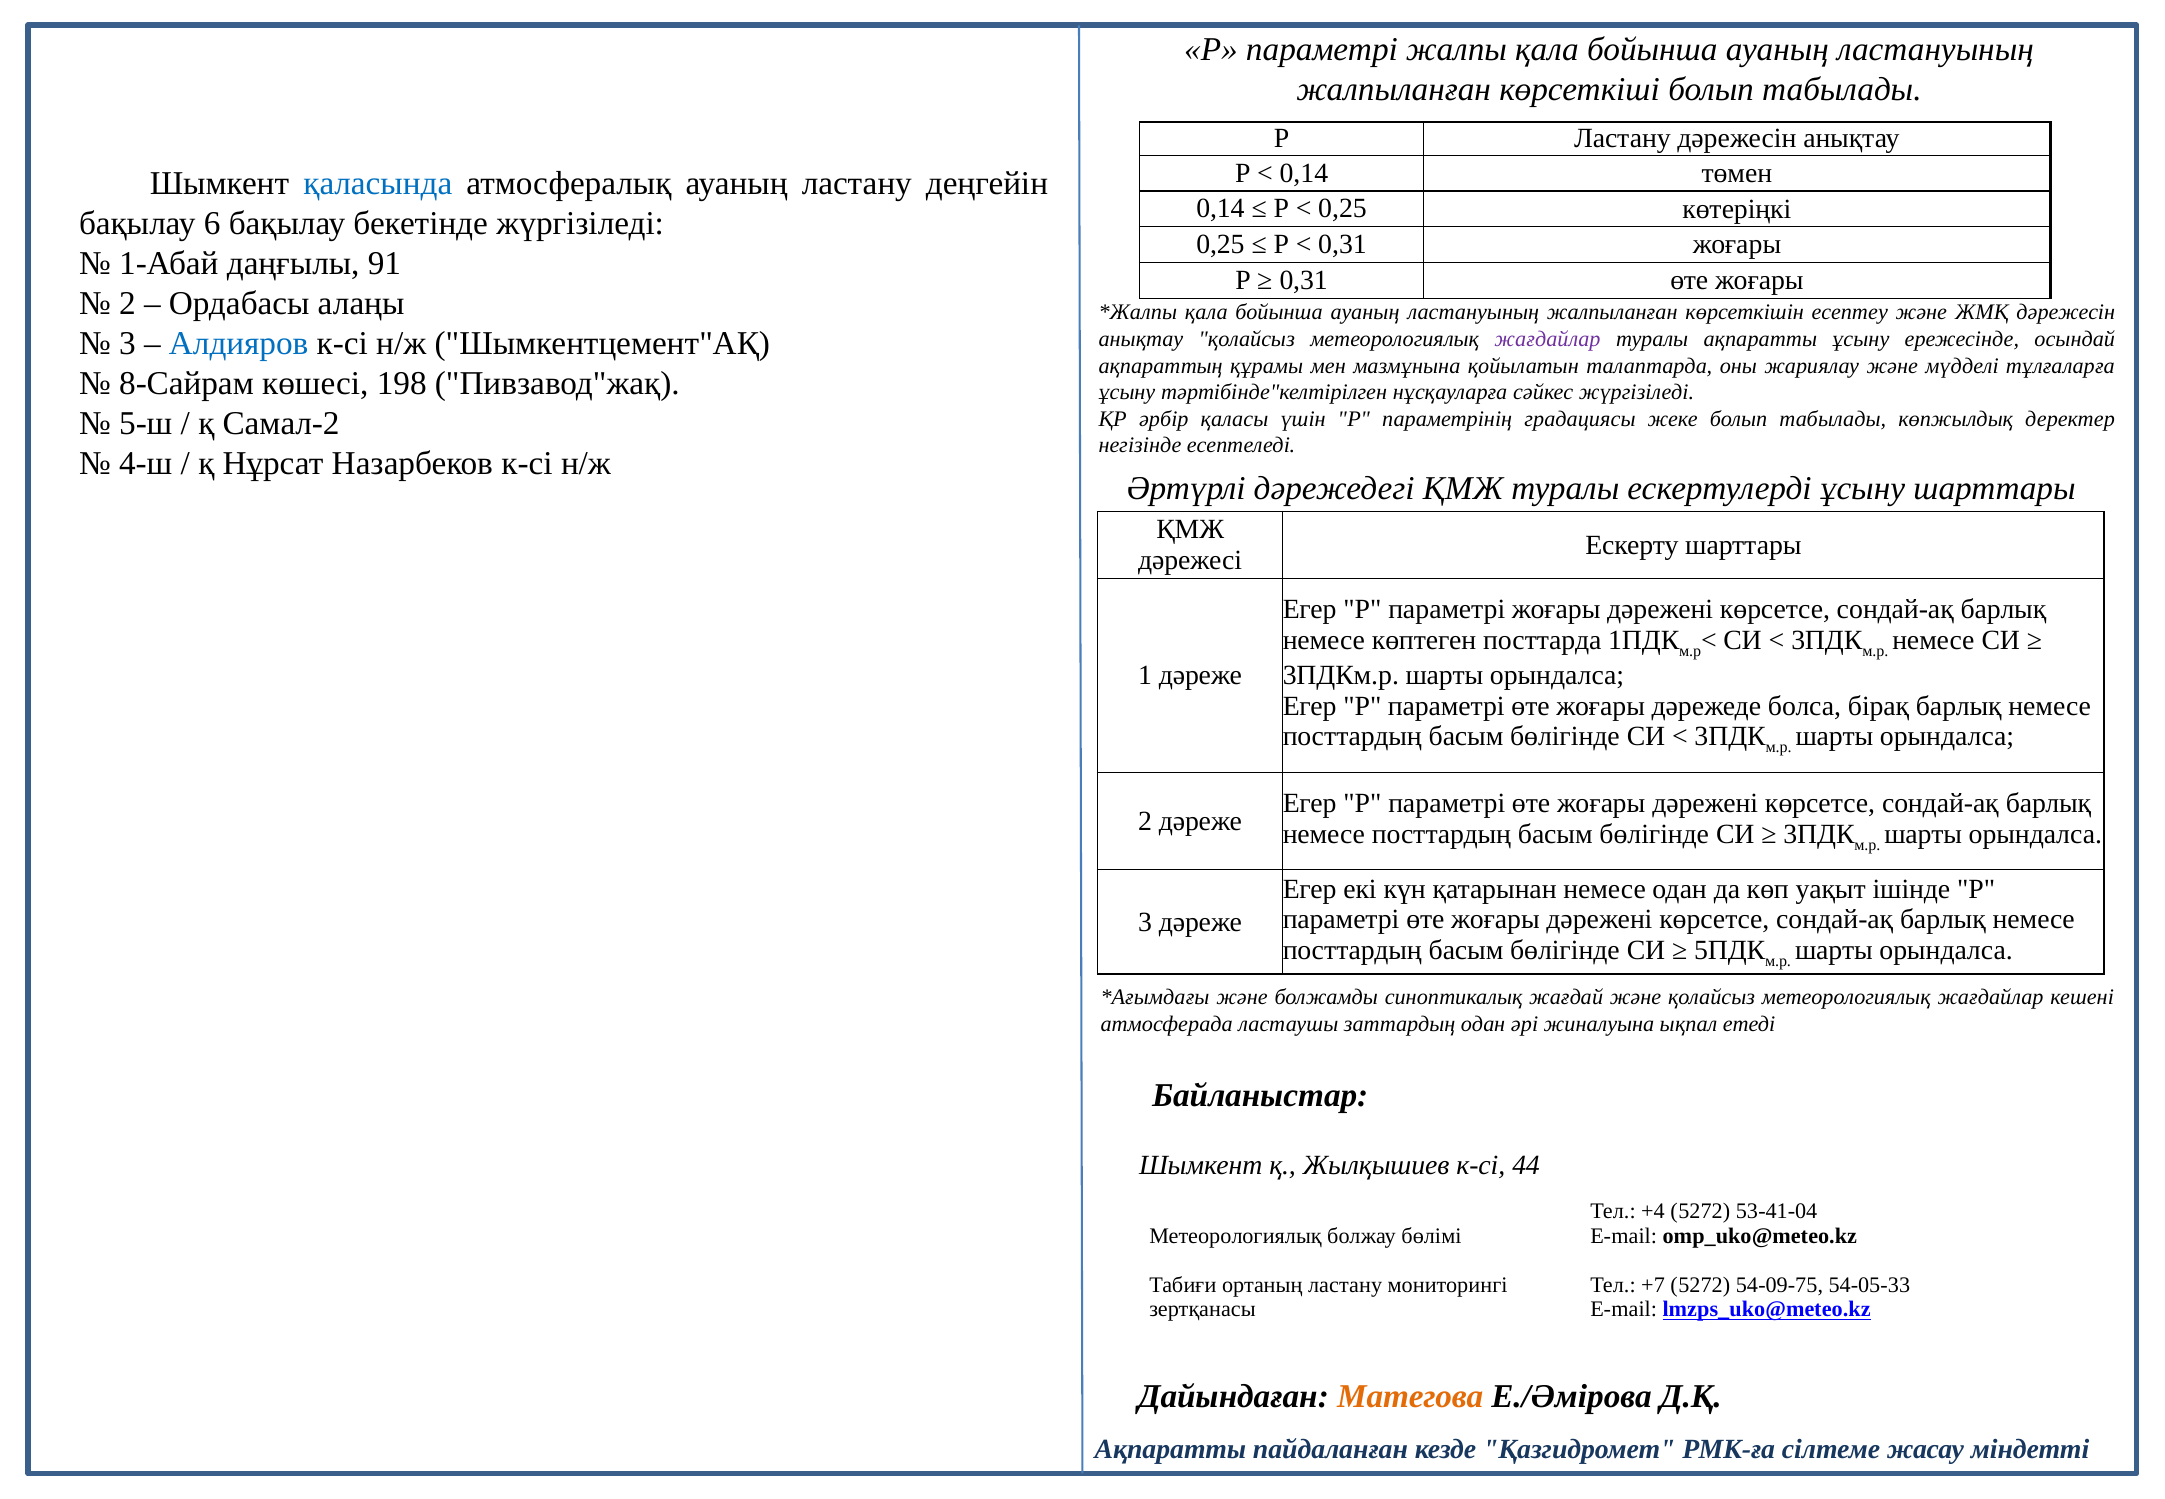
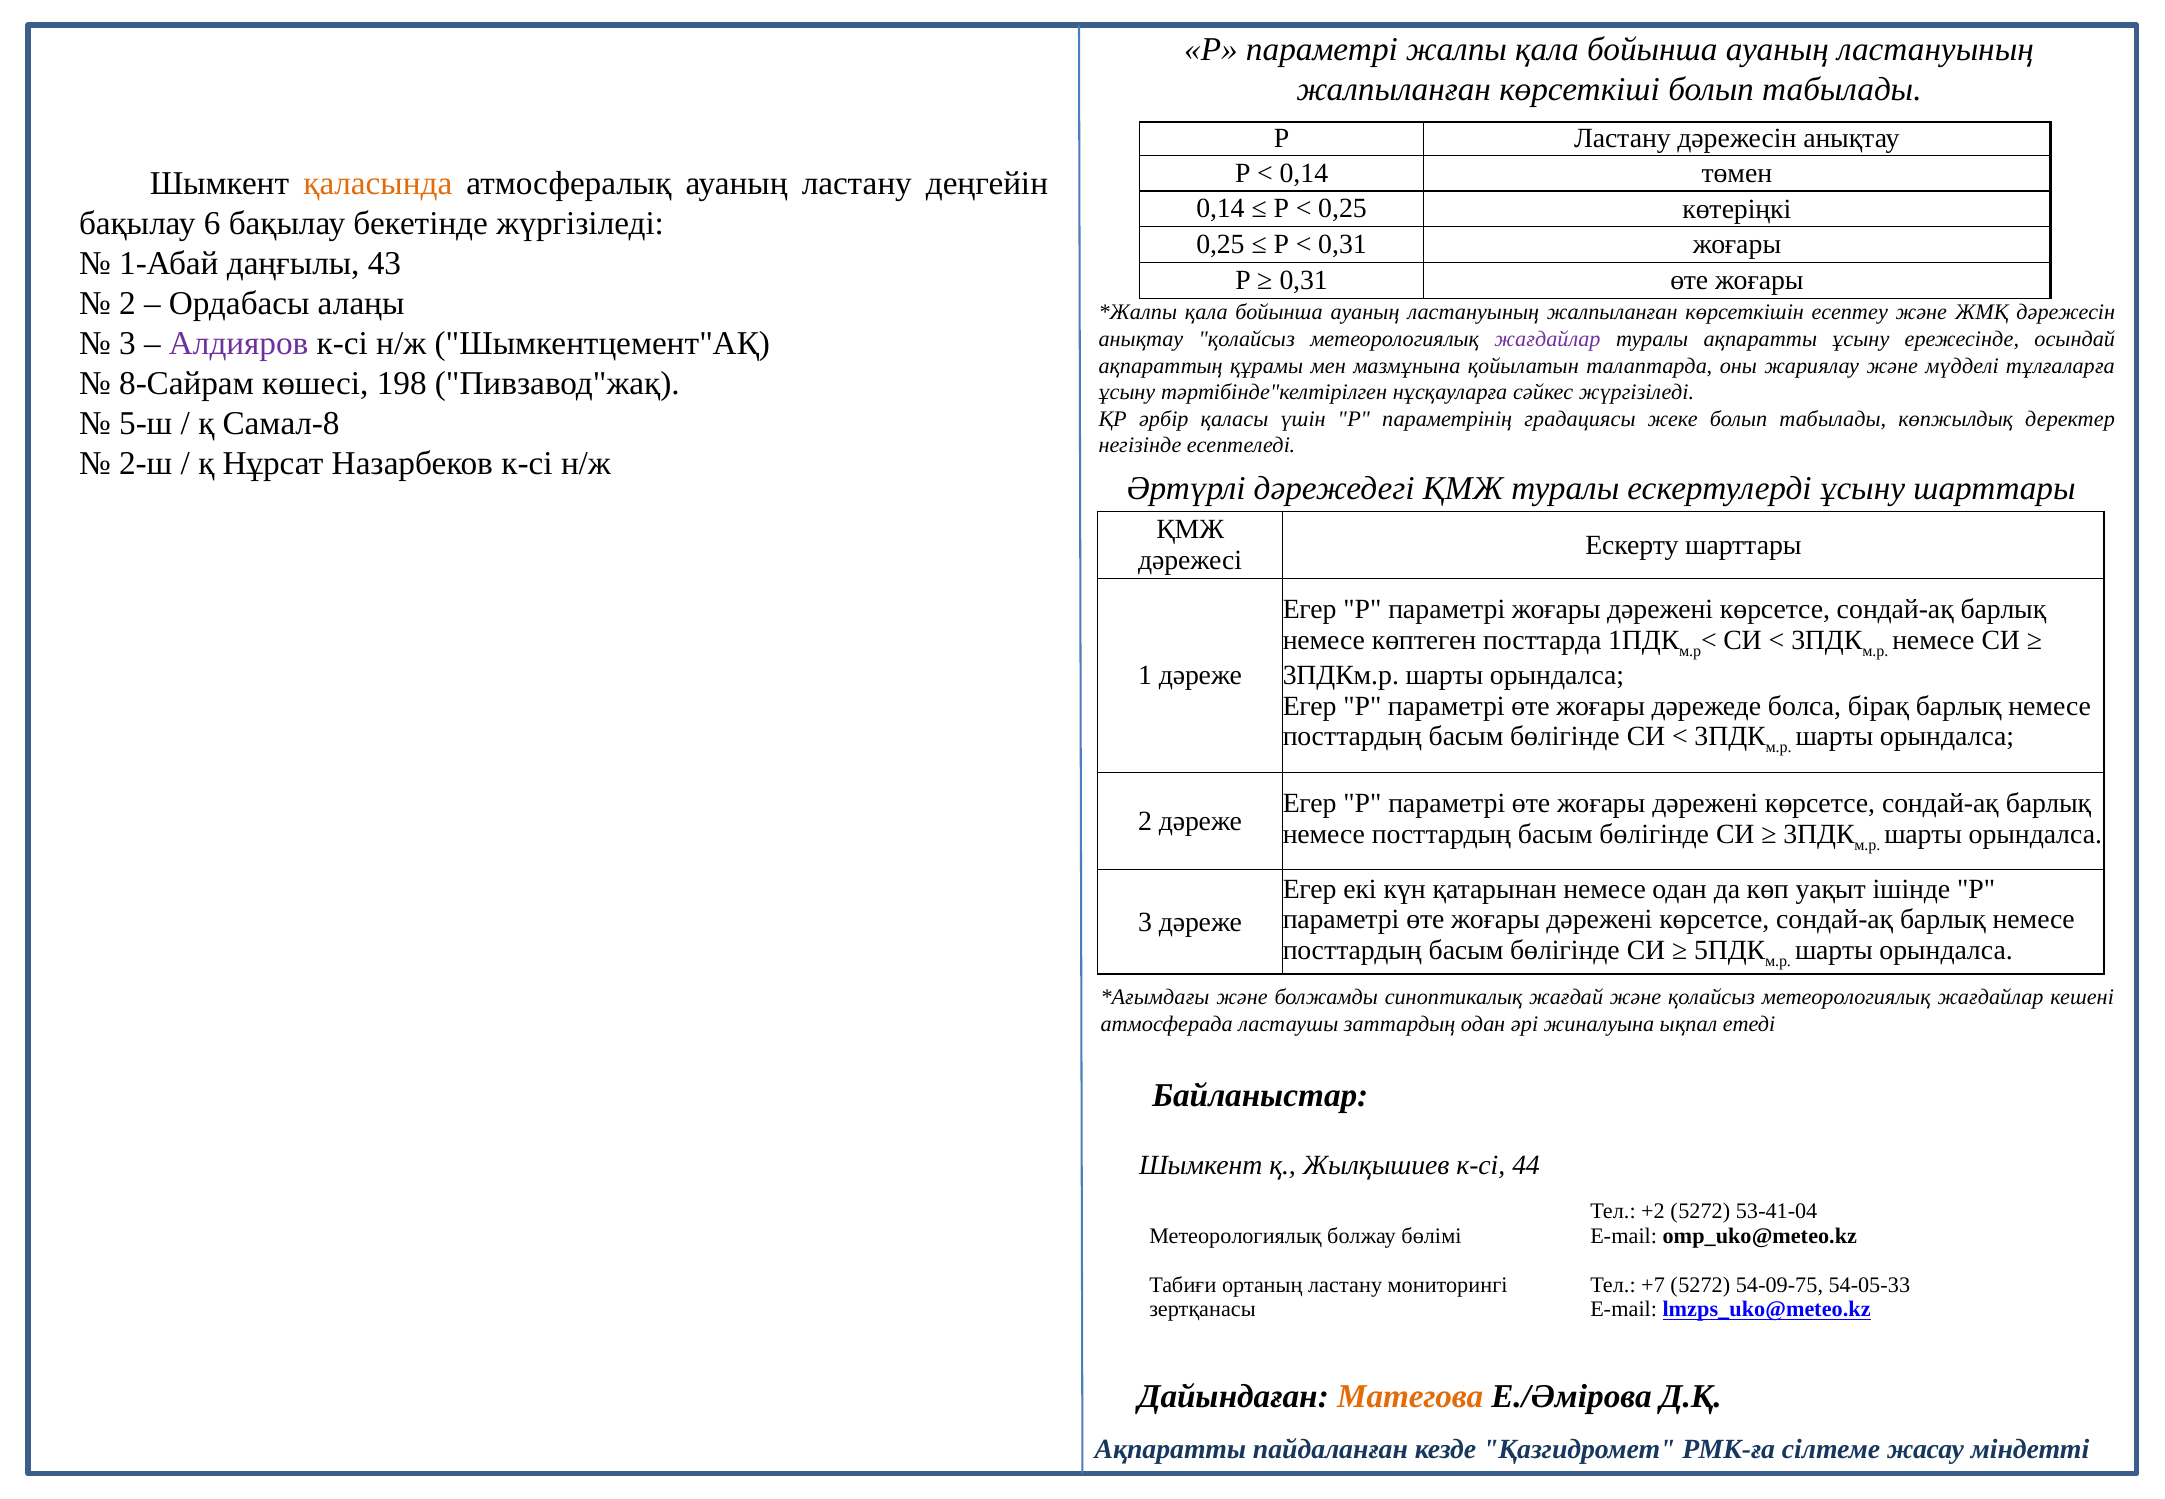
қаласында colour: blue -> orange
91: 91 -> 43
Алдияров colour: blue -> purple
Самал-2: Самал-2 -> Самал-8
4-ш: 4-ш -> 2-ш
+4: +4 -> +2
